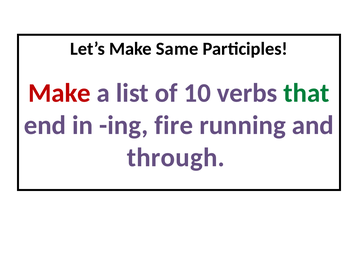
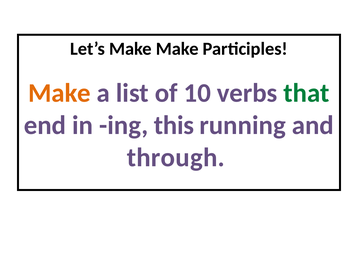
Make Same: Same -> Make
Make at (59, 93) colour: red -> orange
fire: fire -> this
